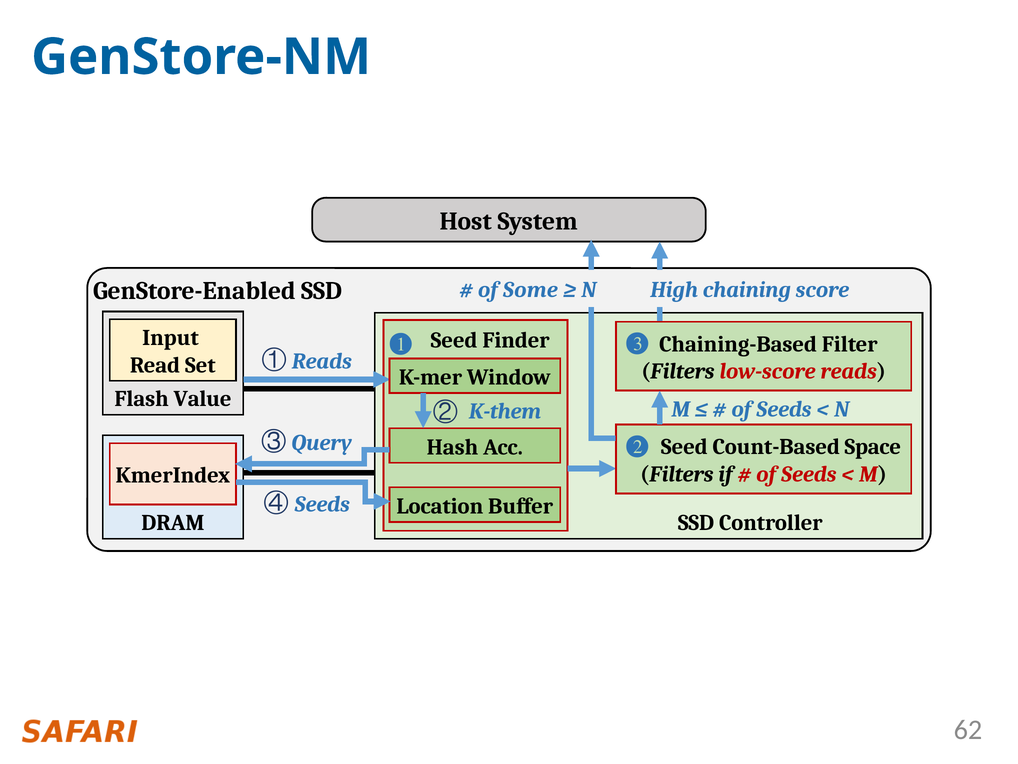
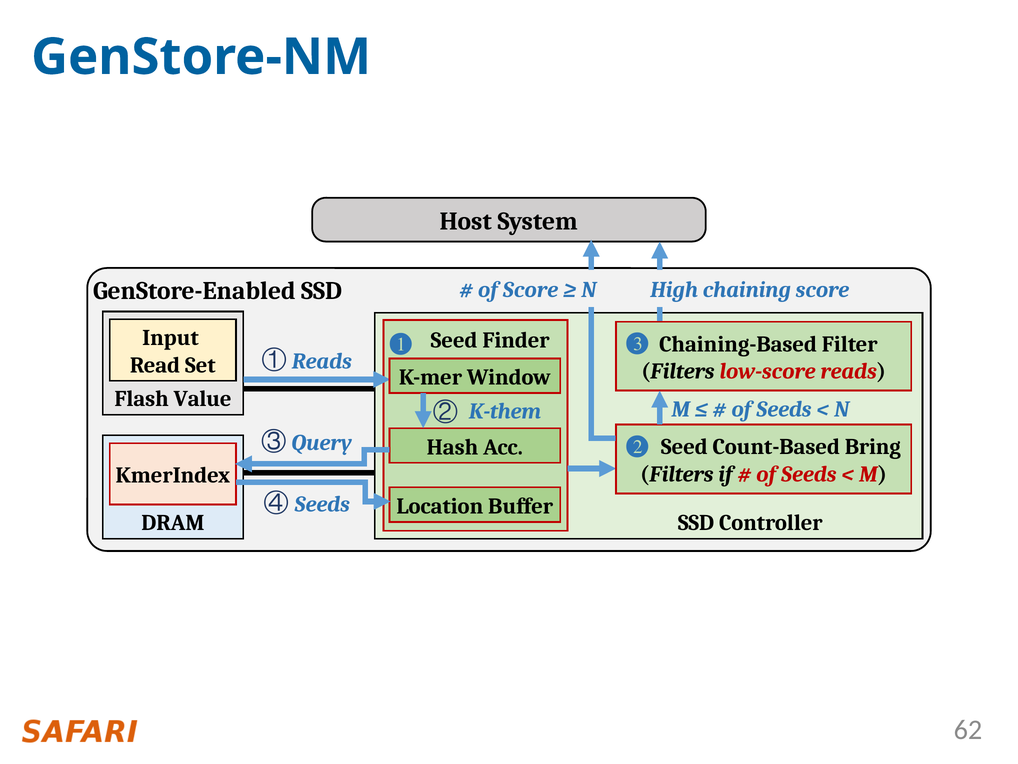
of Some: Some -> Score
Space: Space -> Bring
